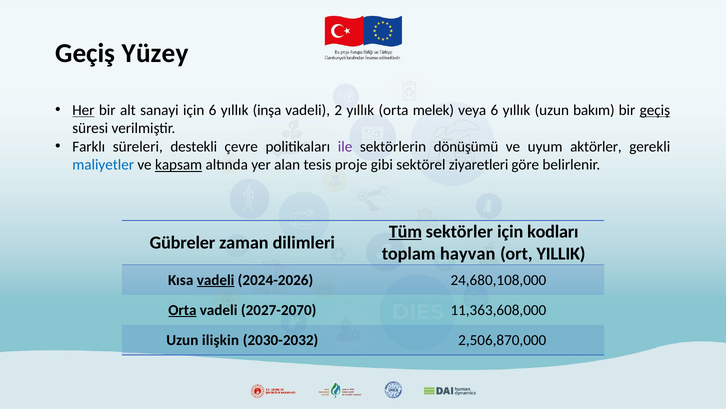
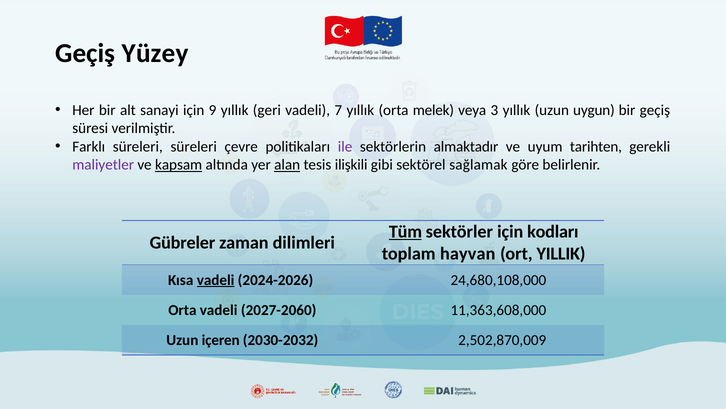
Her underline: present -> none
için 6: 6 -> 9
inşa: inşa -> geri
2: 2 -> 7
veya 6: 6 -> 3
bakım: bakım -> uygun
geçiş at (655, 110) underline: present -> none
süreleri destekli: destekli -> süreleri
dönüşümü: dönüşümü -> almaktadır
aktörler: aktörler -> tarihten
maliyetler colour: blue -> purple
alan underline: none -> present
proje: proje -> ilişkili
ziyaretleri: ziyaretleri -> sağlamak
Orta at (182, 310) underline: present -> none
2027-2070: 2027-2070 -> 2027-2060
ilişkin: ilişkin -> içeren
2,506,870,000: 2,506,870,000 -> 2,502,870,009
